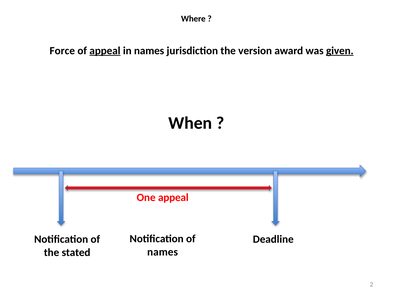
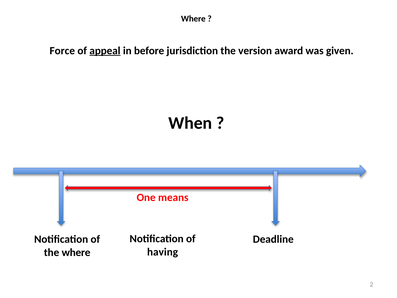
in names: names -> before
given underline: present -> none
One appeal: appeal -> means
names at (163, 252): names -> having
the stated: stated -> where
